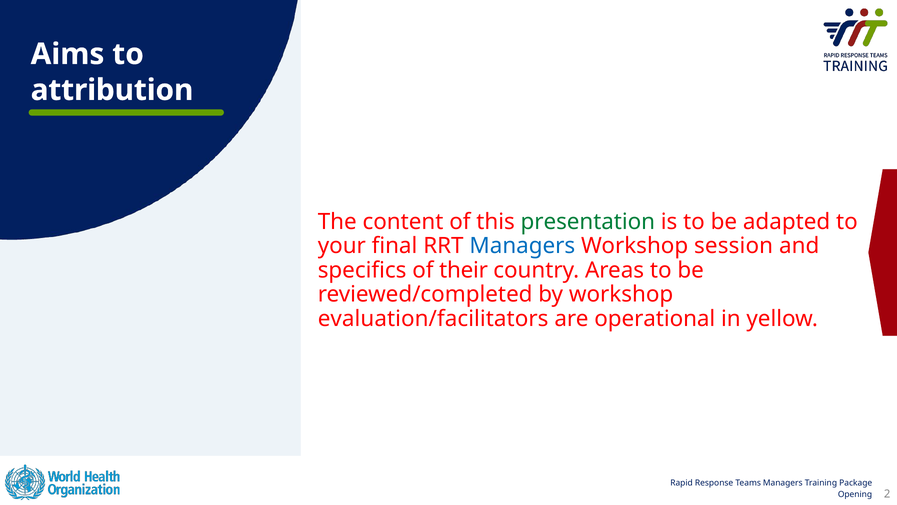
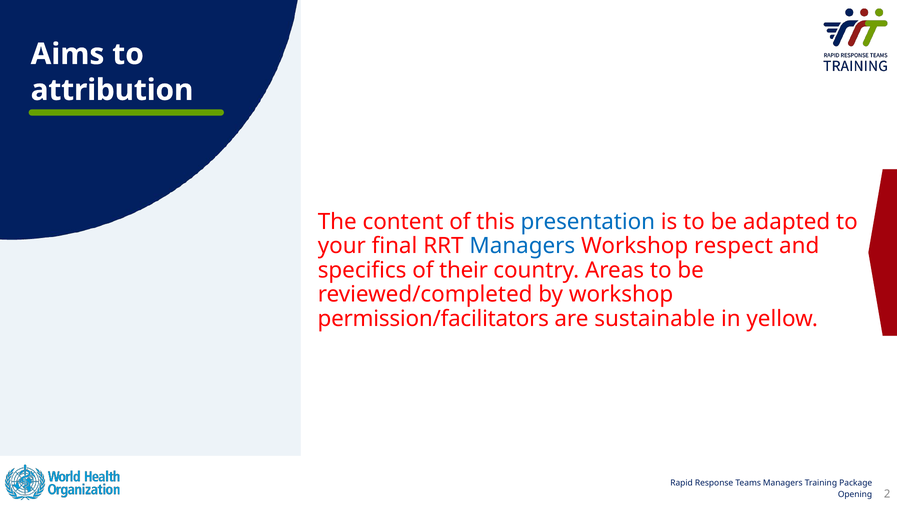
presentation colour: green -> blue
session: session -> respect
evaluation/facilitators: evaluation/facilitators -> permission/facilitators
operational: operational -> sustainable
